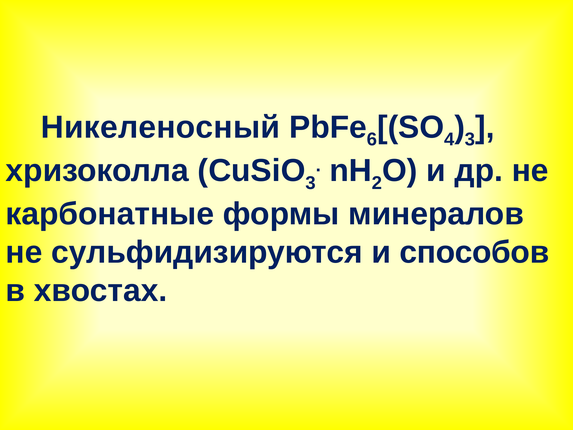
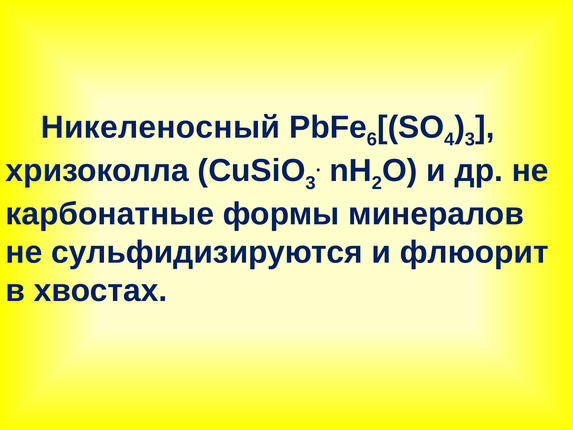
способов: способов -> флюорит
